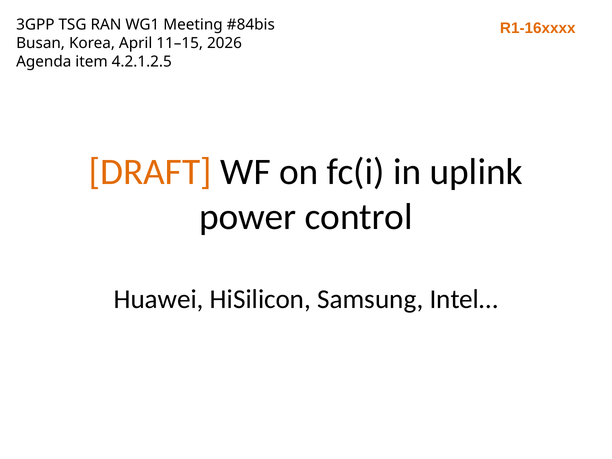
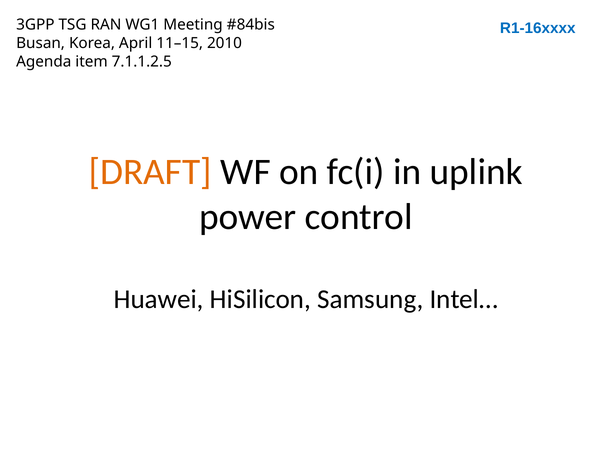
R1-16xxxx colour: orange -> blue
2026: 2026 -> 2010
4.2.1.2.5: 4.2.1.2.5 -> 7.1.1.2.5
